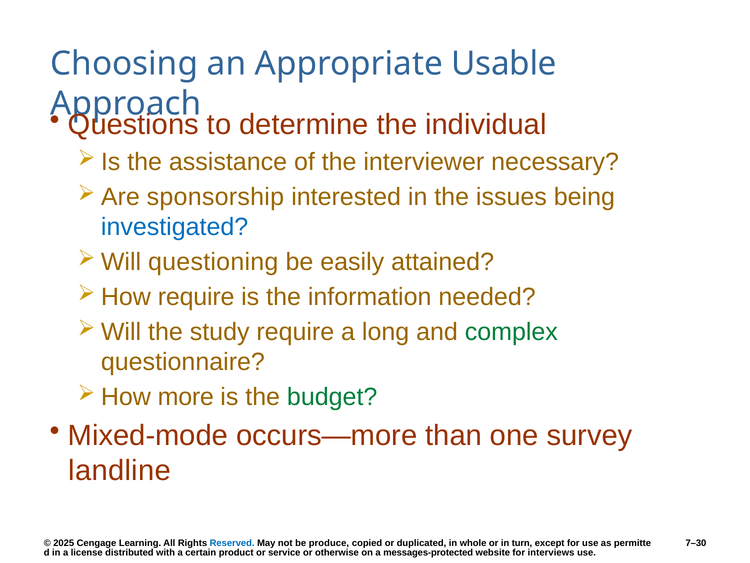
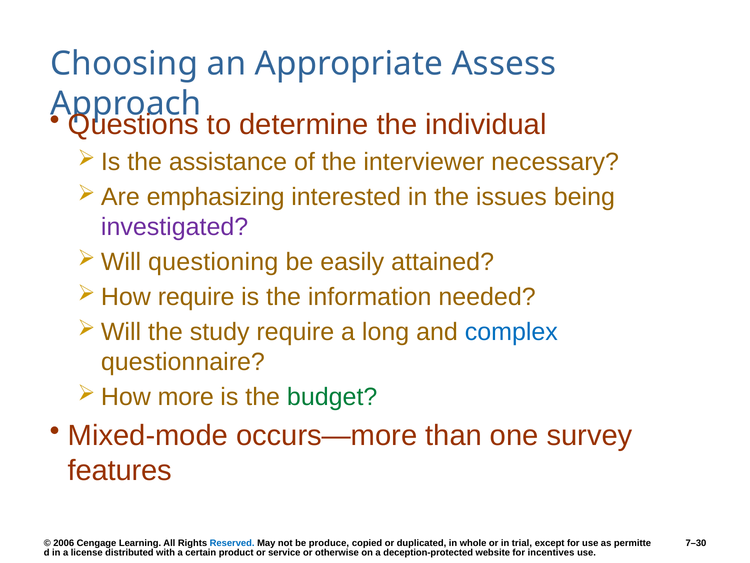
Usable: Usable -> Assess
sponsorship: sponsorship -> emphasizing
investigated colour: blue -> purple
complex colour: green -> blue
landline: landline -> features
2025: 2025 -> 2006
turn: turn -> trial
messages-protected: messages-protected -> deception-protected
interviews: interviews -> incentives
